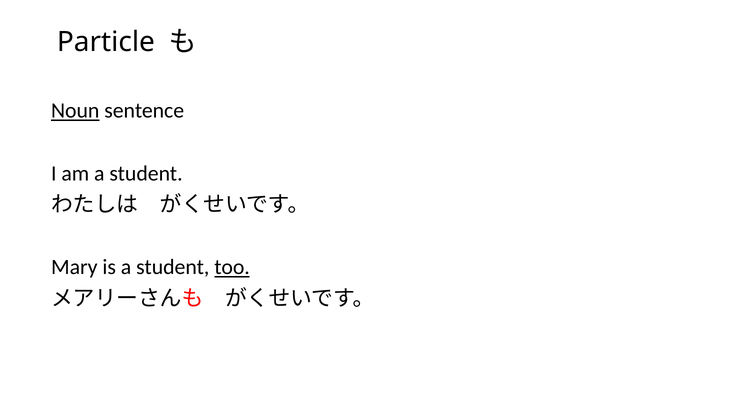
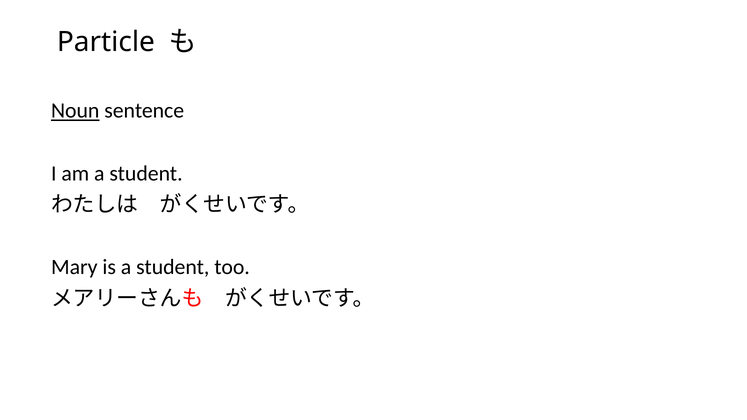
too underline: present -> none
